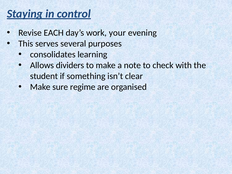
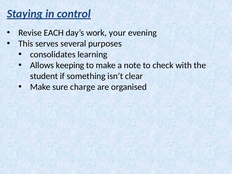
dividers: dividers -> keeping
regime: regime -> charge
